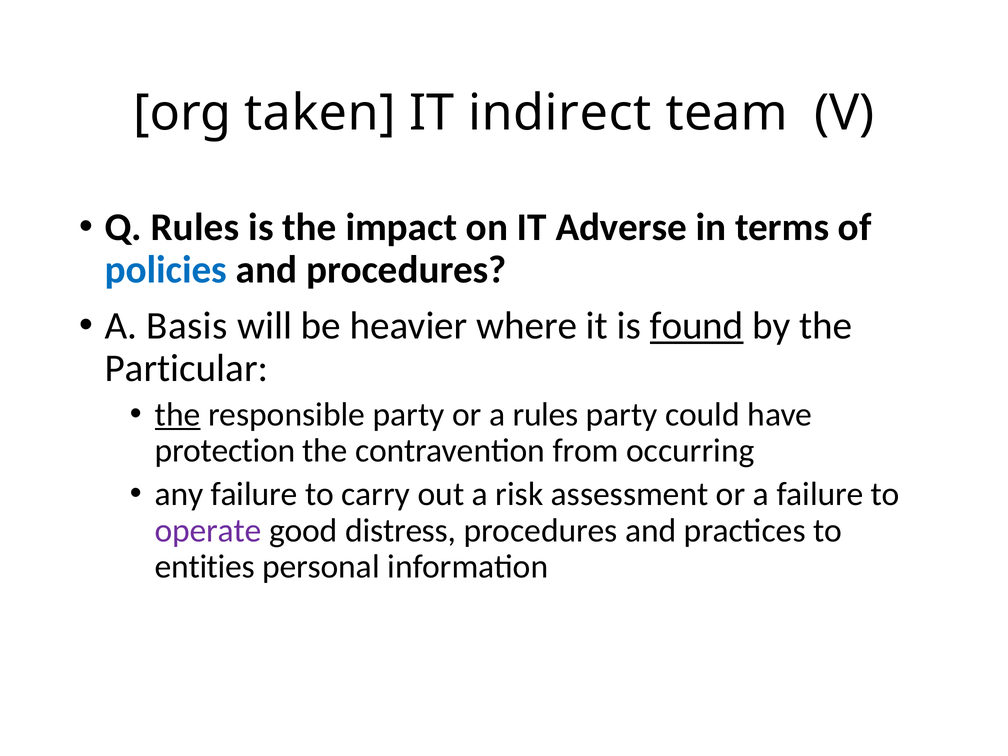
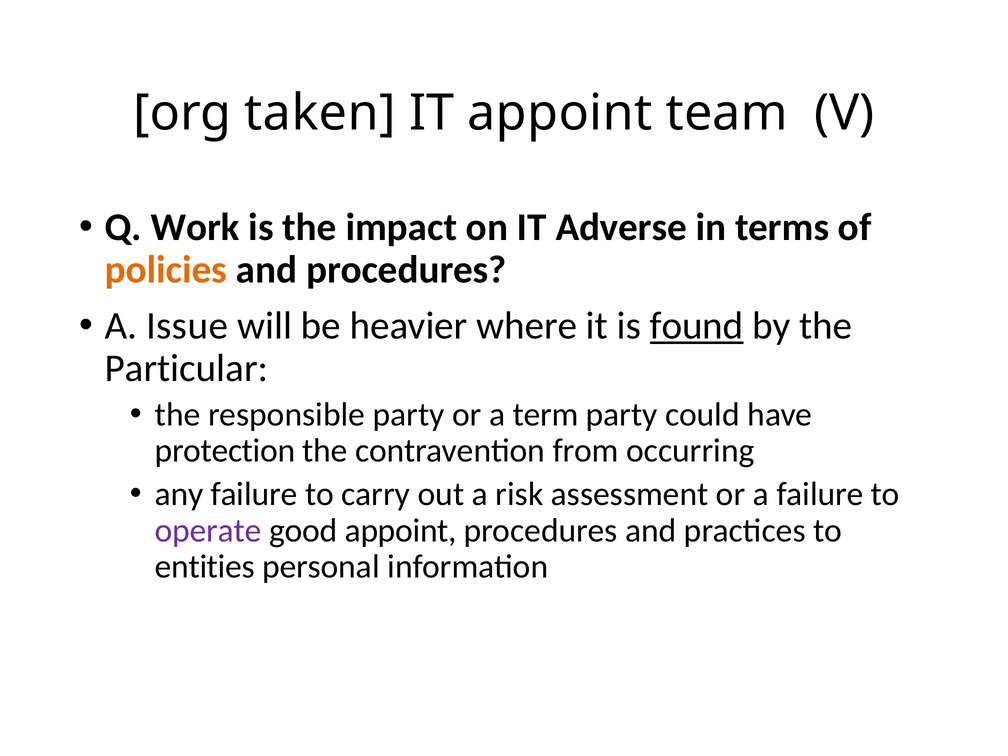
IT indirect: indirect -> appoint
Q Rules: Rules -> Work
policies colour: blue -> orange
Basis: Basis -> Issue
the at (178, 415) underline: present -> none
a rules: rules -> term
good distress: distress -> appoint
